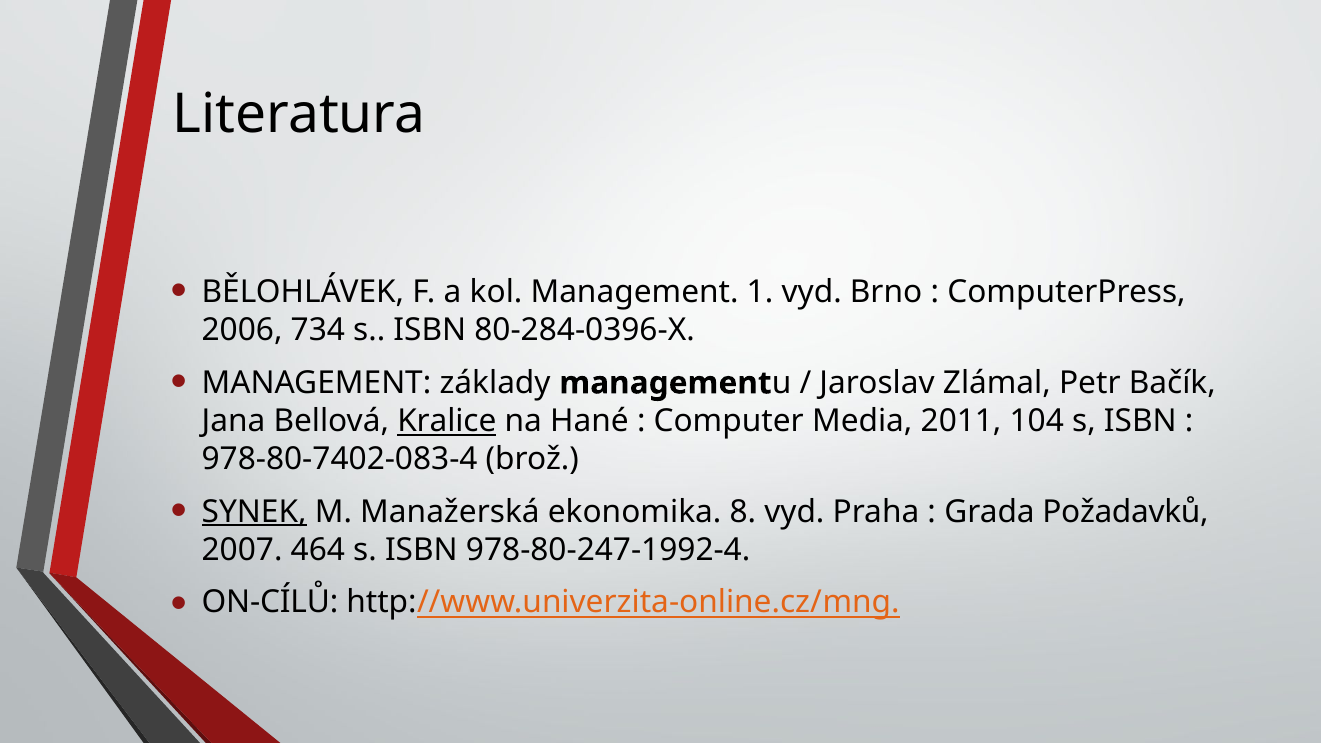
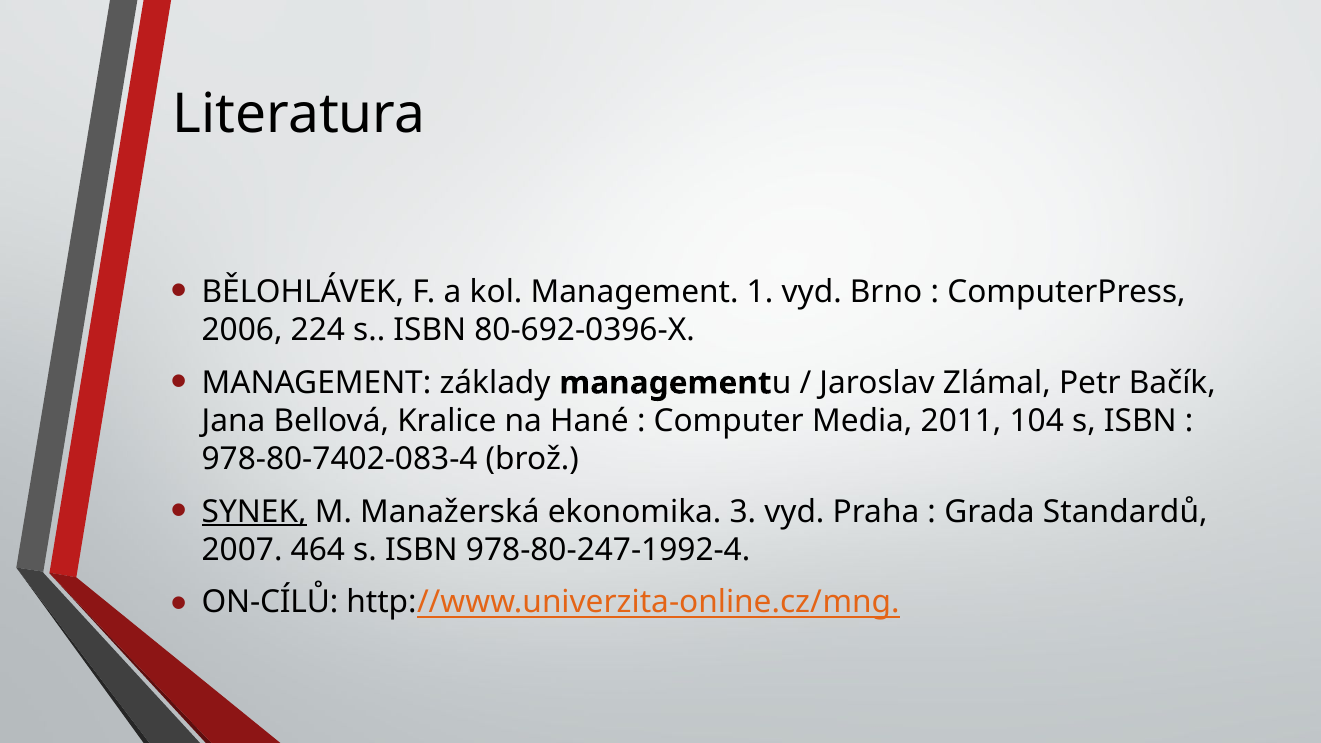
734: 734 -> 224
80-284-0396-X: 80-284-0396-X -> 80-692-0396-X
Kralice underline: present -> none
8: 8 -> 3
Požadavků: Požadavků -> Standardů
